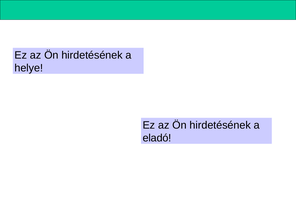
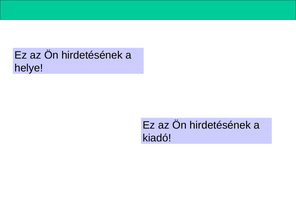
eladó: eladó -> kiadó
